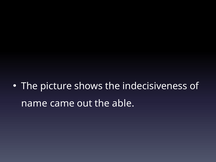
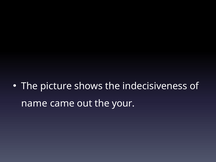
able: able -> your
